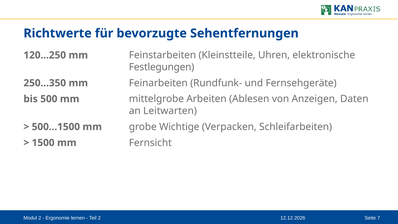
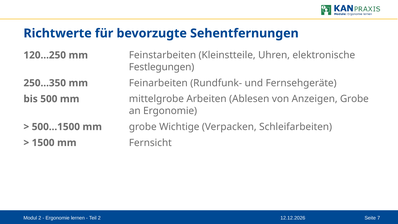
Anzeigen Daten: Daten -> Grobe
an Leitwarten: Leitwarten -> Ergonomie
